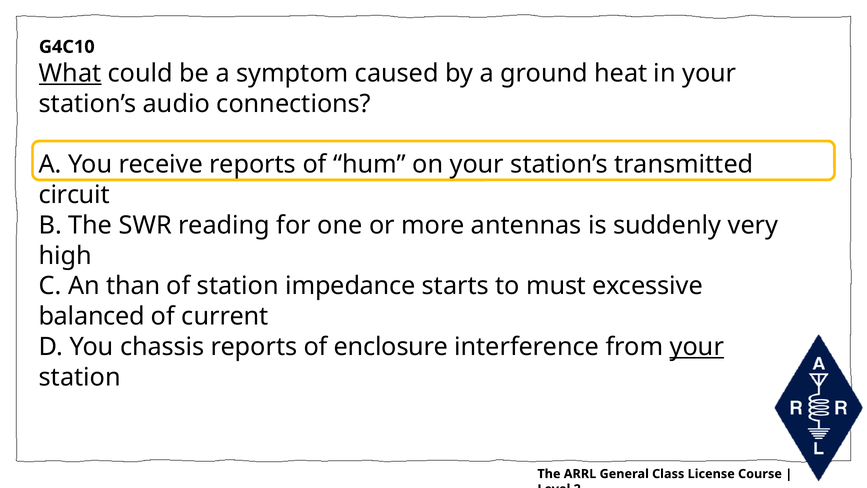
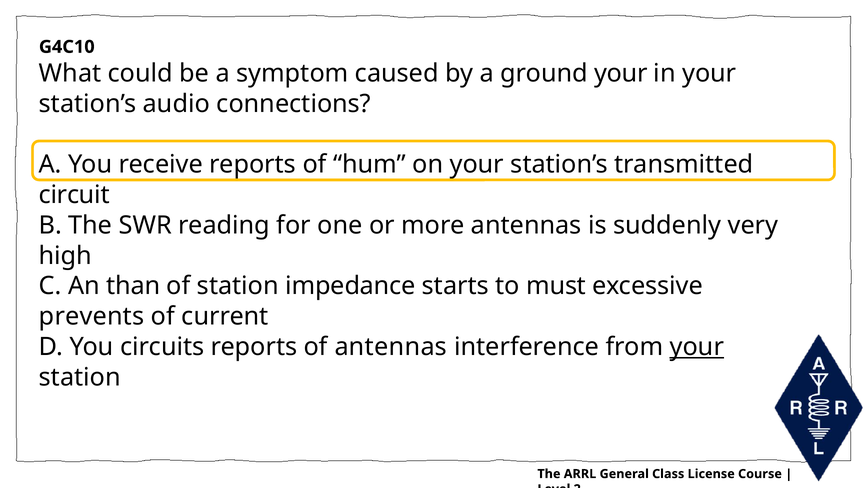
What underline: present -> none
ground heat: heat -> your
balanced: balanced -> prevents
chassis: chassis -> circuits
of enclosure: enclosure -> antennas
